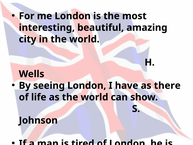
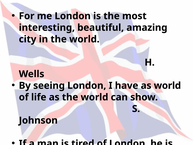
as there: there -> world
